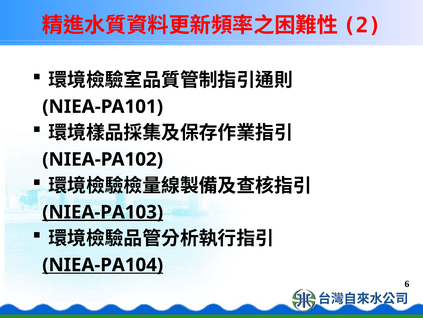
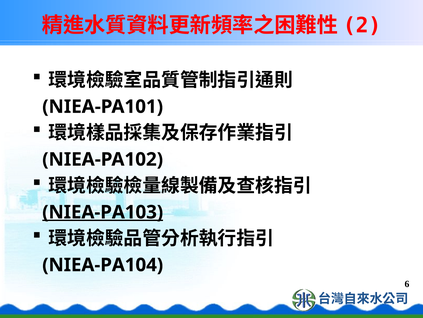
NIEA-PA104 underline: present -> none
